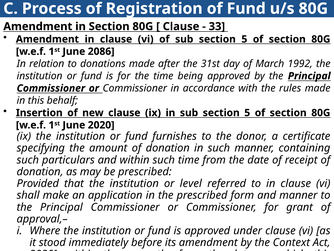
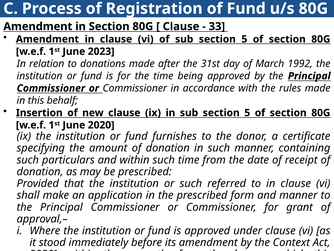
2086: 2086 -> 2023
or level: level -> such
